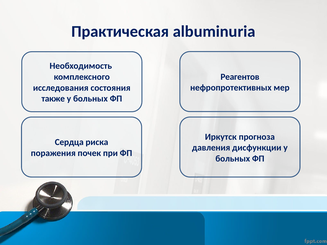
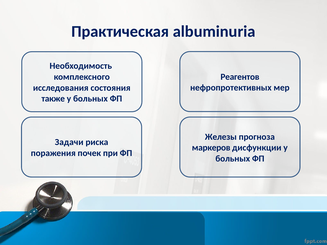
Иркутск: Иркутск -> Железы
Сердца: Сердца -> Задачи
давления: давления -> маркеров
